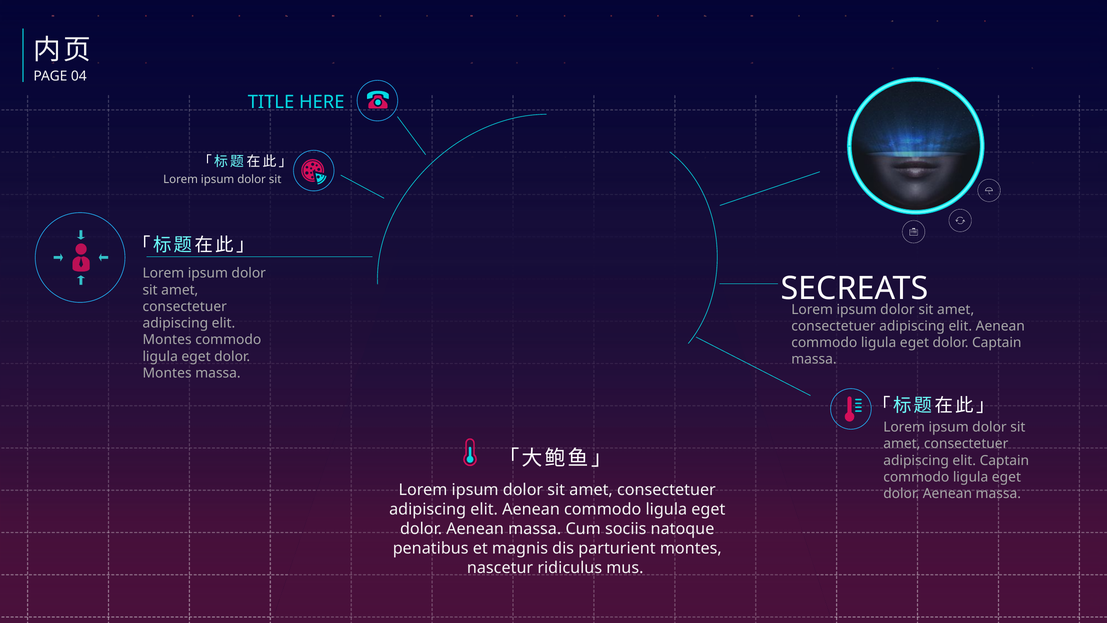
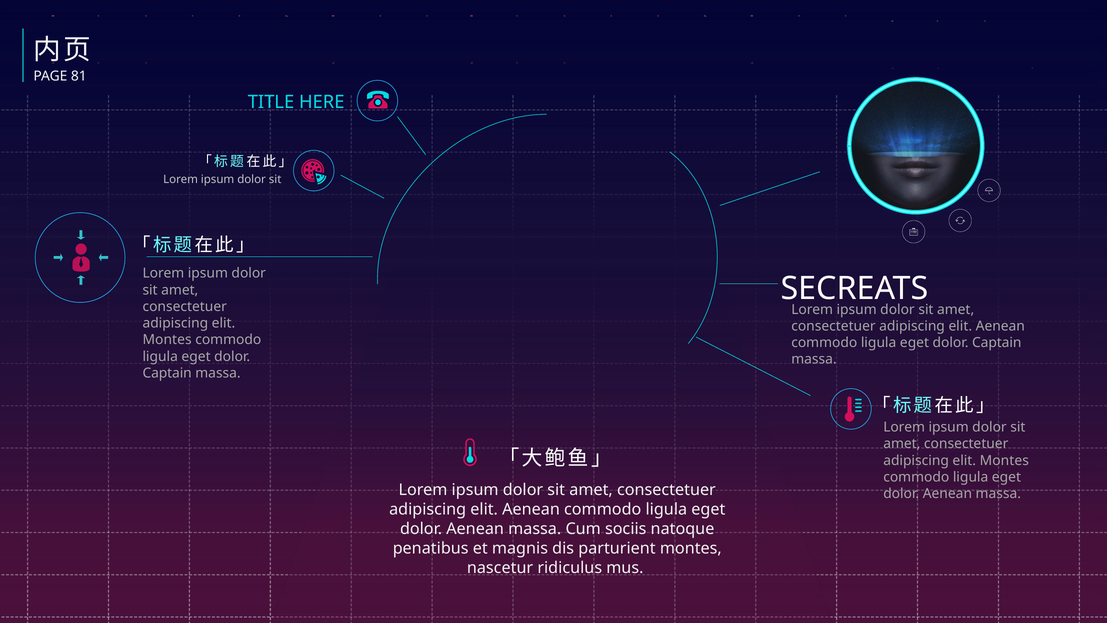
04: 04 -> 81
Montes at (167, 373): Montes -> Captain
Captain at (1004, 460): Captain -> Montes
